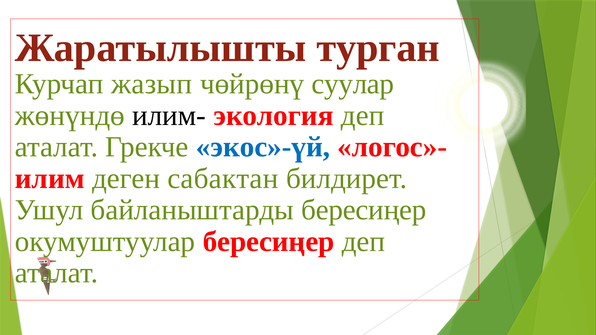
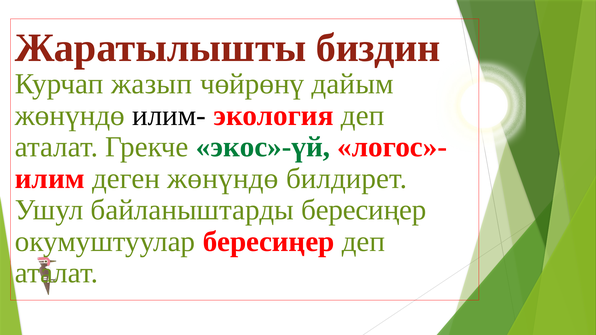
турган: турган -> биздин
суулар: суулар -> дайым
экос»-үй colour: blue -> green
деген сабактан: сабактан -> жөнүндө
